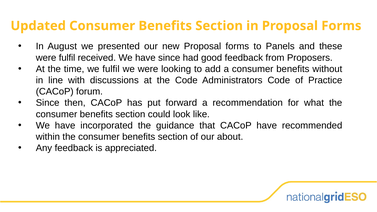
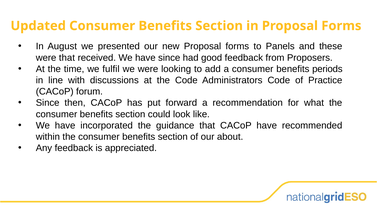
were fulfil: fulfil -> that
without: without -> periods
